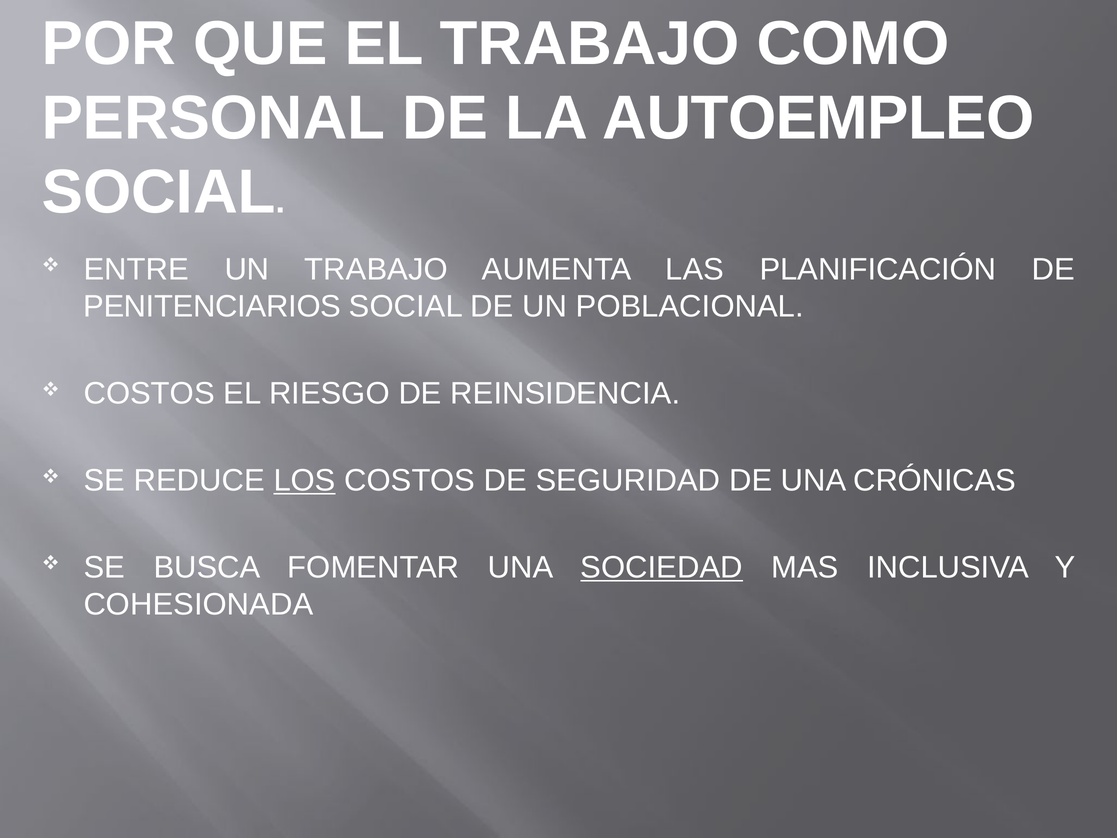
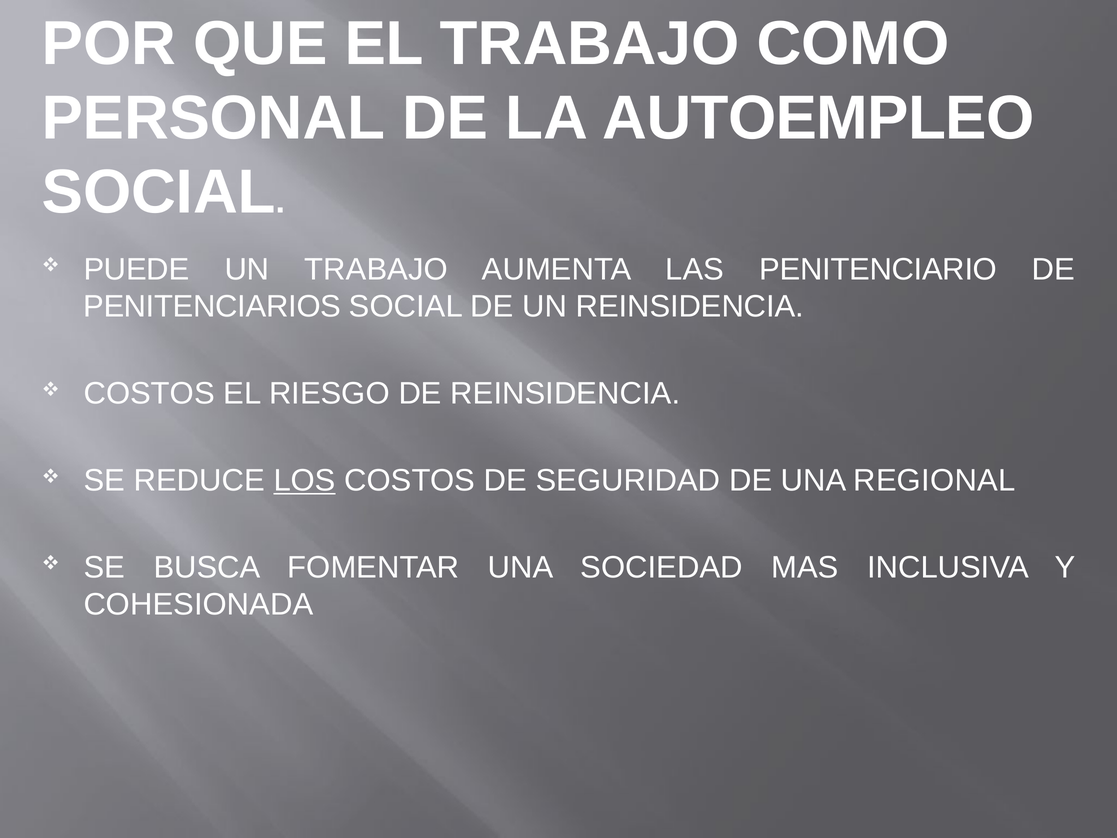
ENTRE: ENTRE -> PUEDE
PLANIFICACIÓN: PLANIFICACIÓN -> PENITENCIARIO
UN POBLACIONAL: POBLACIONAL -> REINSIDENCIA
CRÓNICAS: CRÓNICAS -> REGIONAL
SOCIEDAD underline: present -> none
